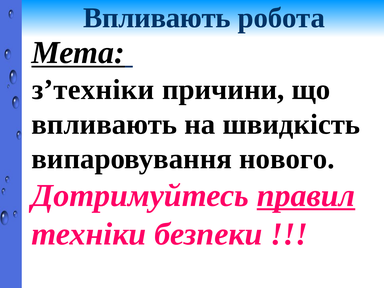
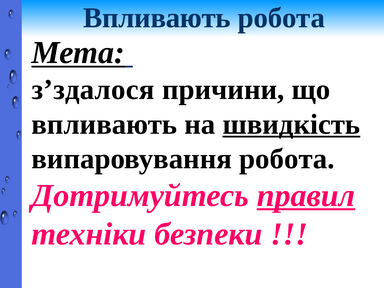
з’техніки: з’техніки -> з’здалося
швидкість underline: none -> present
випаровування нового: нового -> робота
